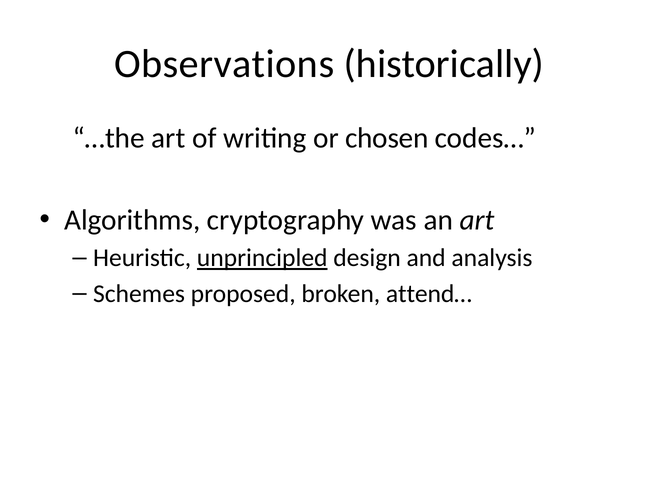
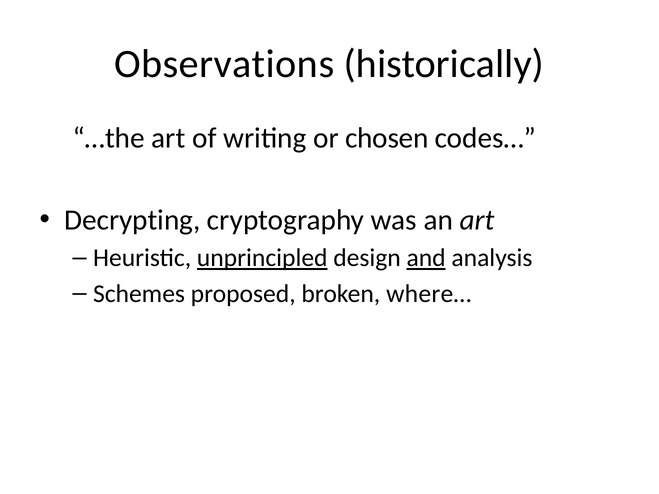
Algorithms: Algorithms -> Decrypting
and underline: none -> present
attend…: attend… -> where…
